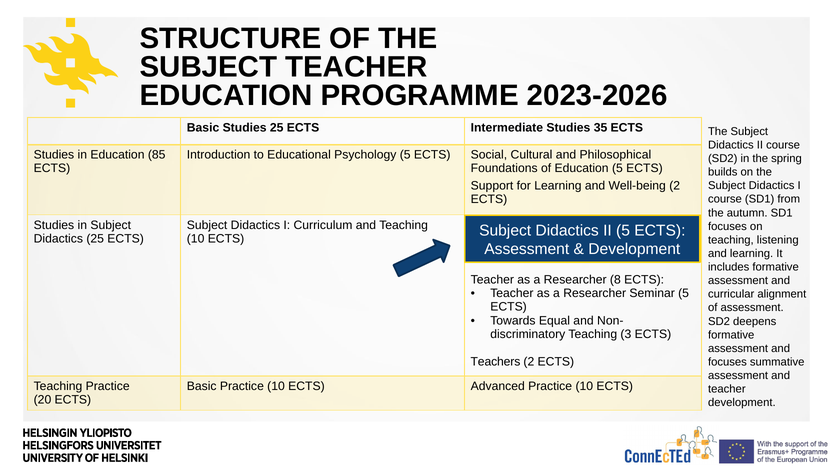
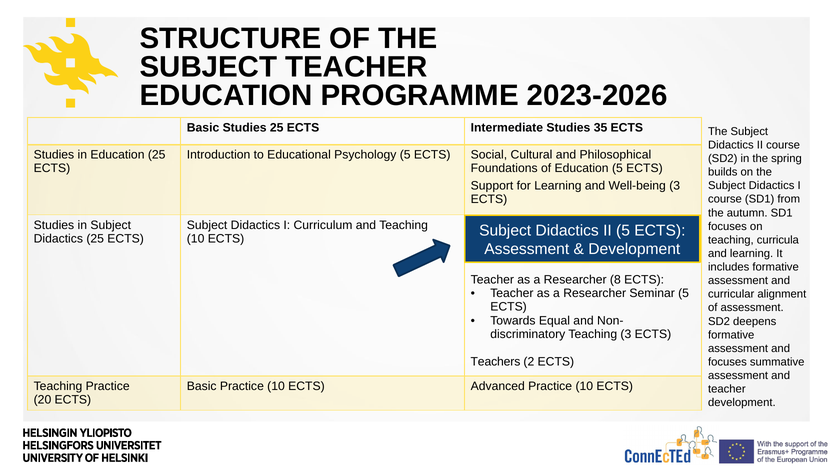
Education 85: 85 -> 25
Well-being 2: 2 -> 3
listening: listening -> curricula
